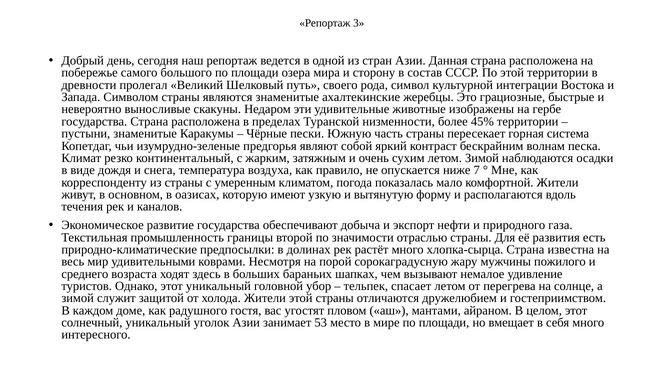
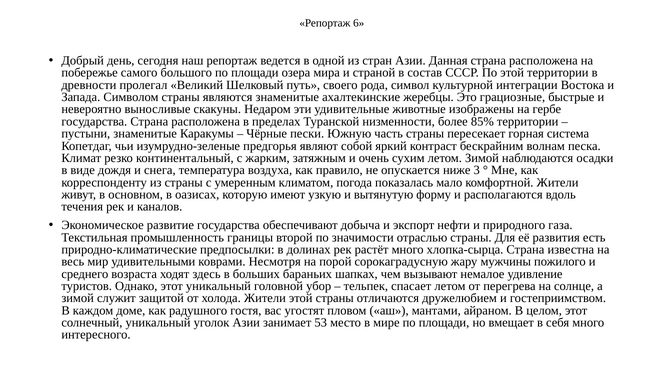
3: 3 -> 6
сторону: сторону -> страной
45%: 45% -> 85%
7: 7 -> 3
